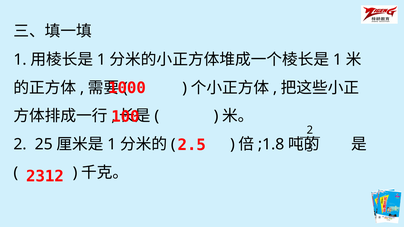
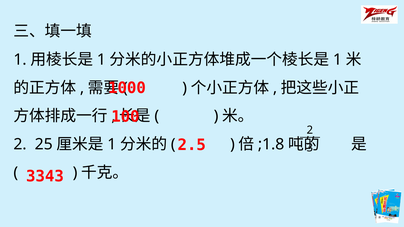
2312: 2312 -> 3343
